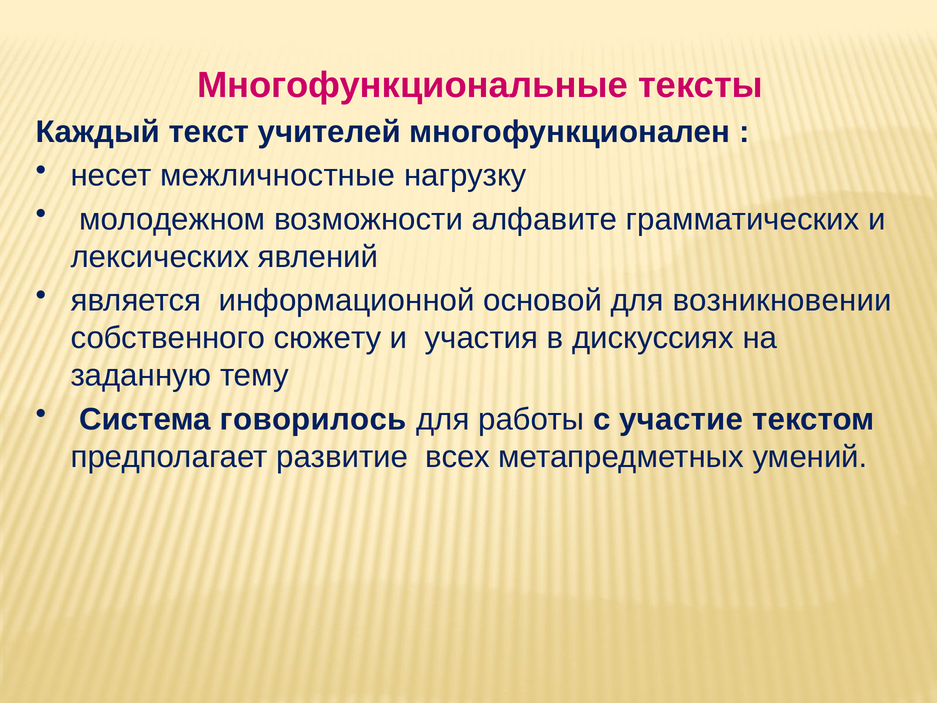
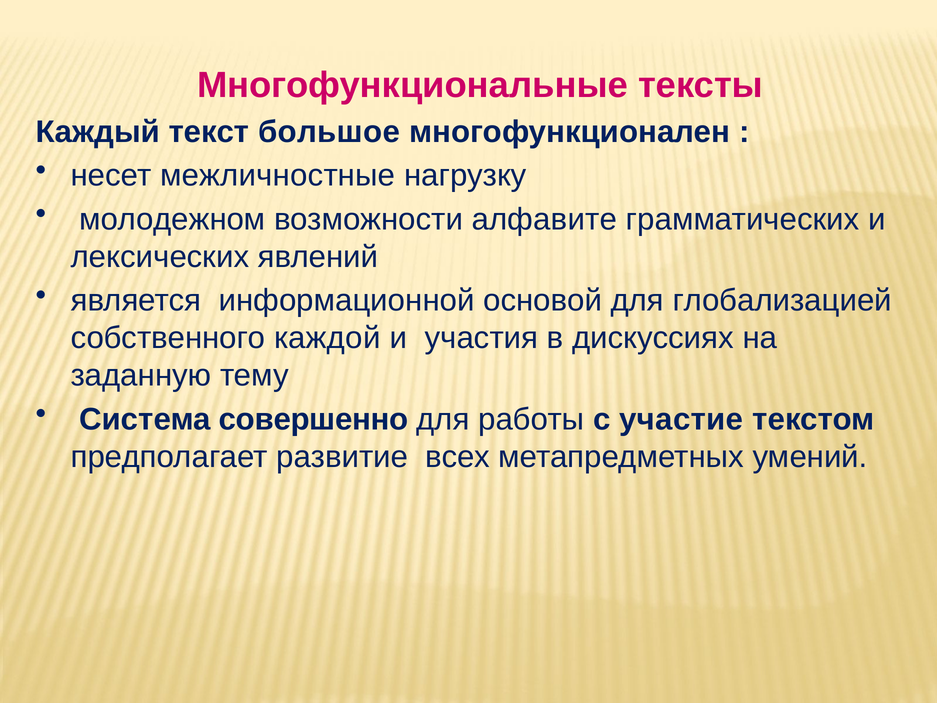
учителей: учителей -> большое
возникновении: возникновении -> глобализацией
сюжету: сюжету -> каждой
говорилось: говорилось -> совершенно
